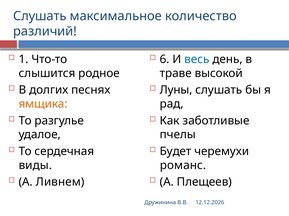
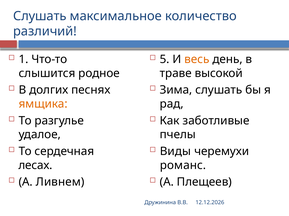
6: 6 -> 5
весь colour: blue -> orange
Луны: Луны -> Зима
Будет: Будет -> Виды
виды: виды -> лесах
